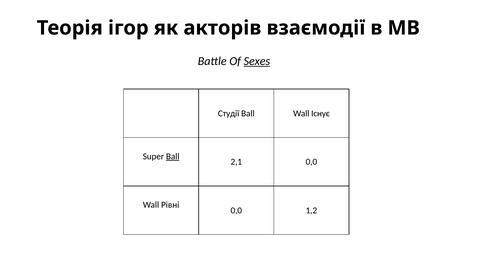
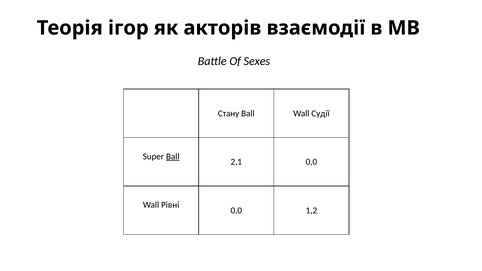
Sexes underline: present -> none
Студії: Студії -> Стану
Існує: Існує -> Судії
